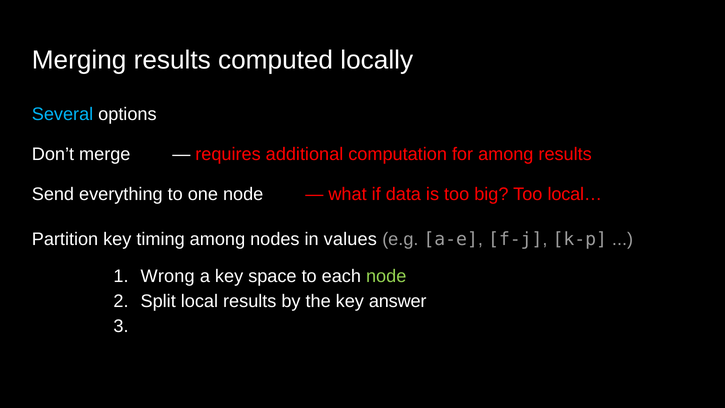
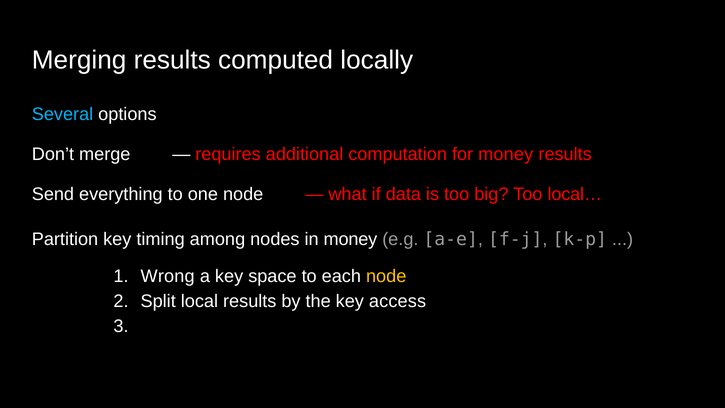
for among: among -> money
in values: values -> money
node at (386, 276) colour: light green -> yellow
answer: answer -> access
